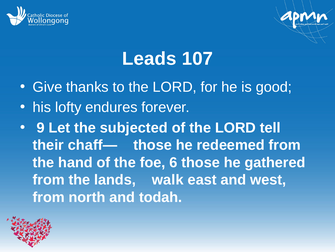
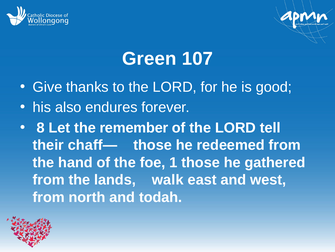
Leads: Leads -> Green
lofty: lofty -> also
9: 9 -> 8
subjected: subjected -> remember
6: 6 -> 1
